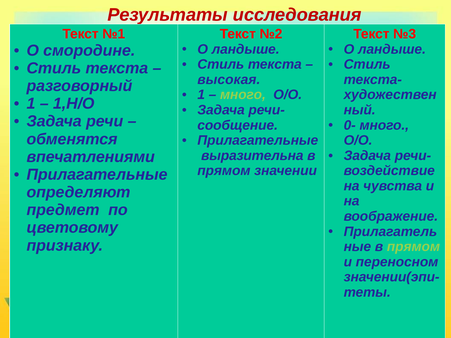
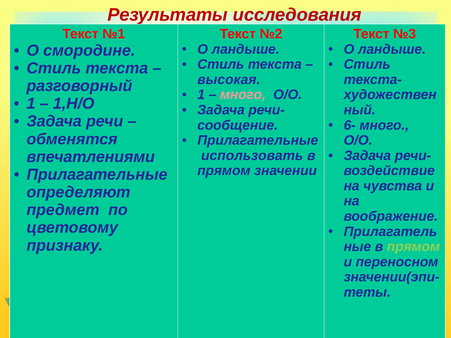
много at (243, 95) colour: light green -> pink
0-: 0- -> 6-
выразительна: выразительна -> использовать
